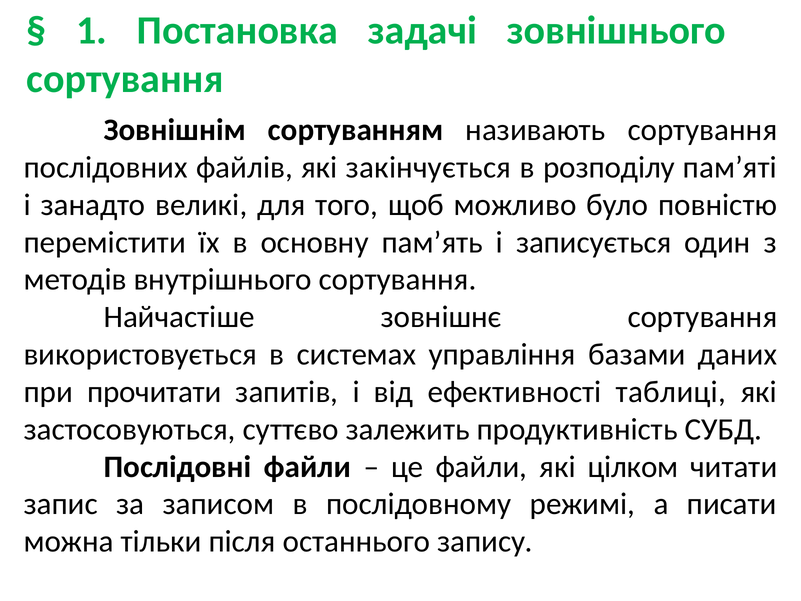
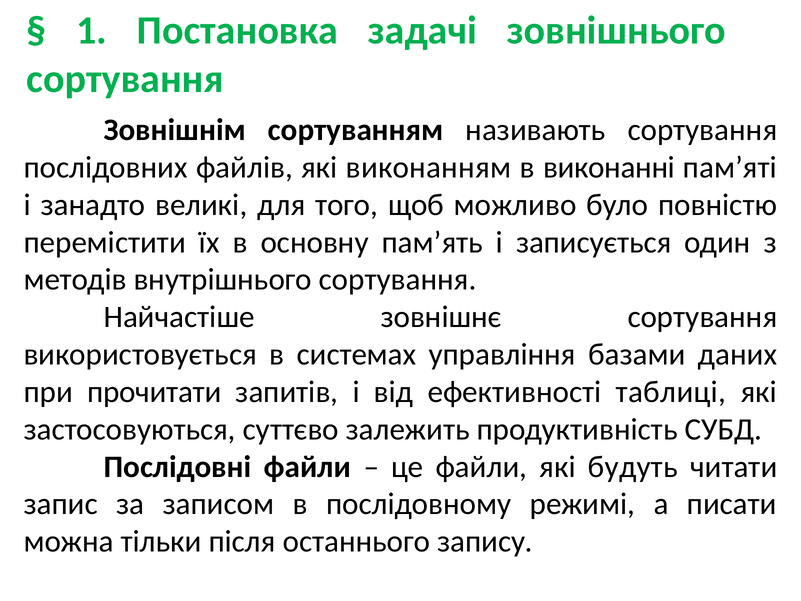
закінчується: закінчується -> виконанням
розподілу: розподілу -> виконанні
цілком: цілком -> будуть
